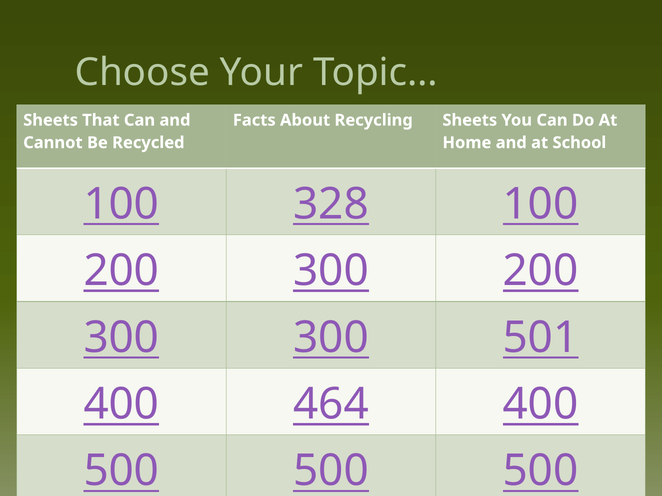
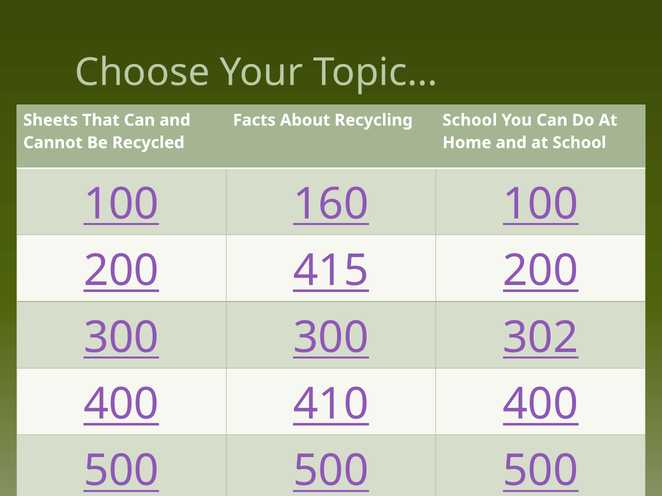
Recycling Sheets: Sheets -> School
328: 328 -> 160
300 at (331, 271): 300 -> 415
501: 501 -> 302
464: 464 -> 410
